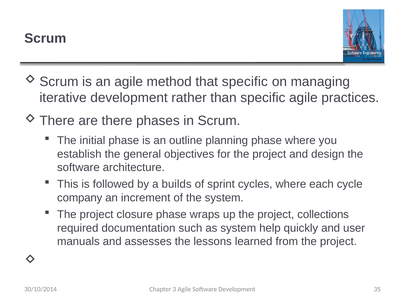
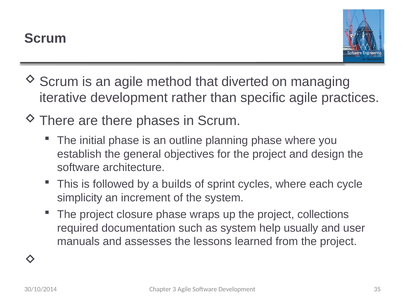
that specific: specific -> diverted
company: company -> simplicity
quickly: quickly -> usually
